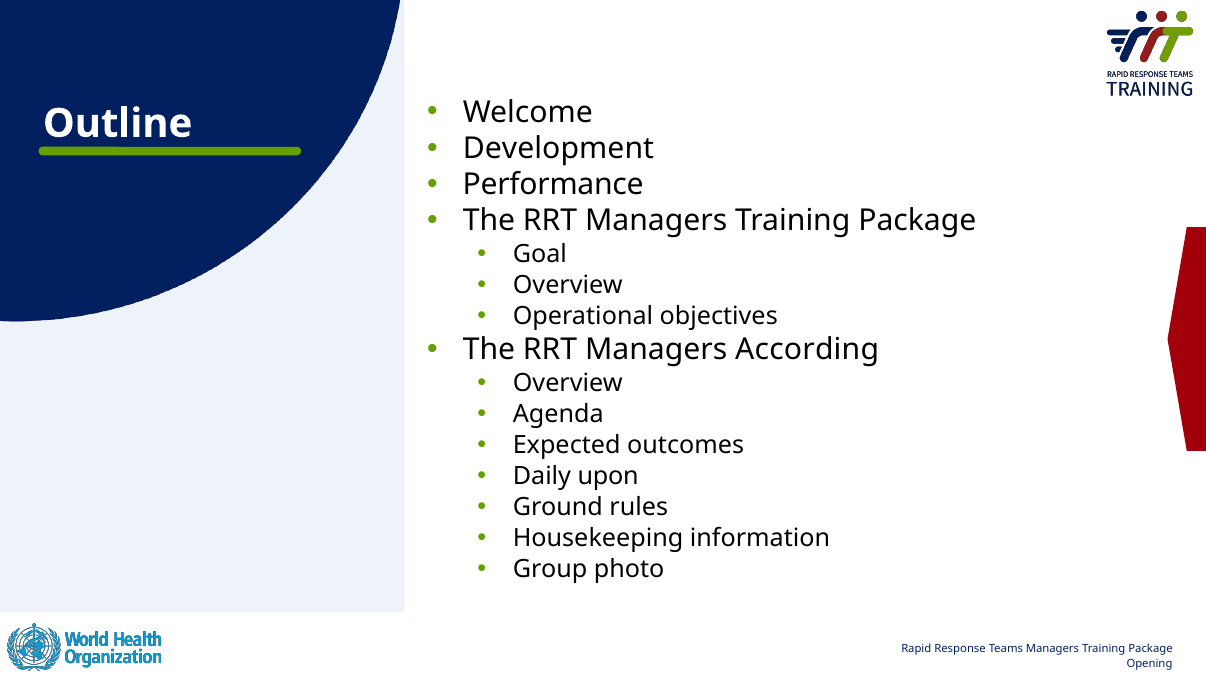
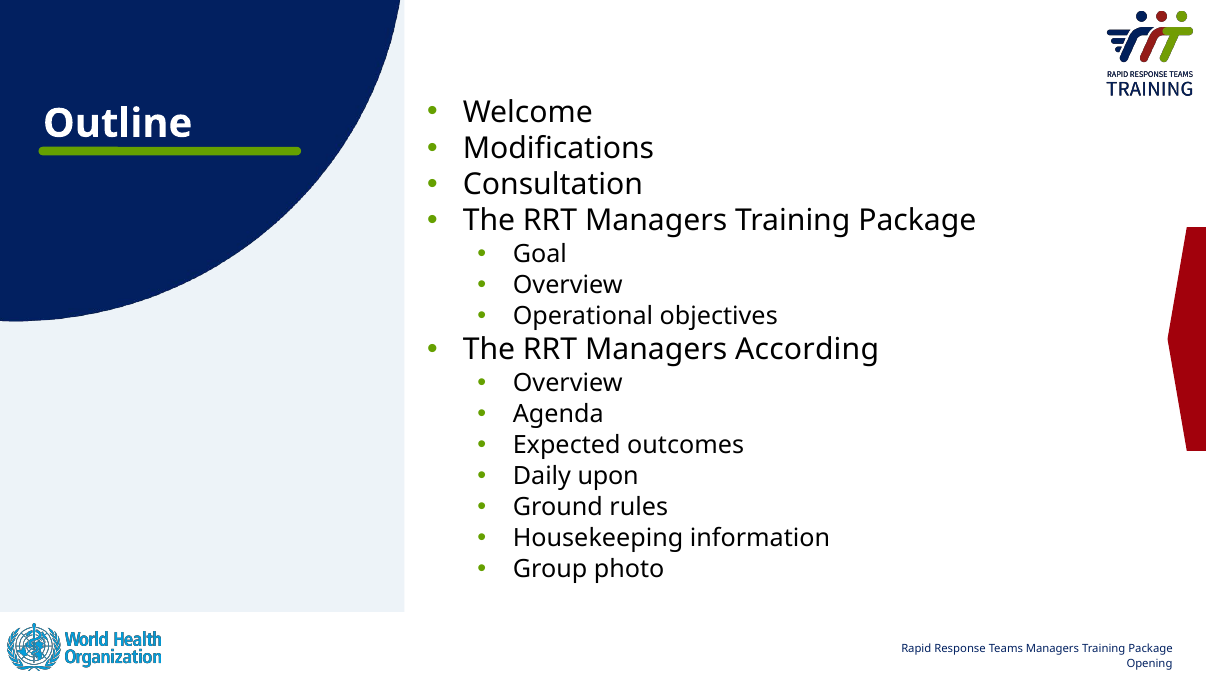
Development: Development -> Modifications
Performance: Performance -> Consultation
